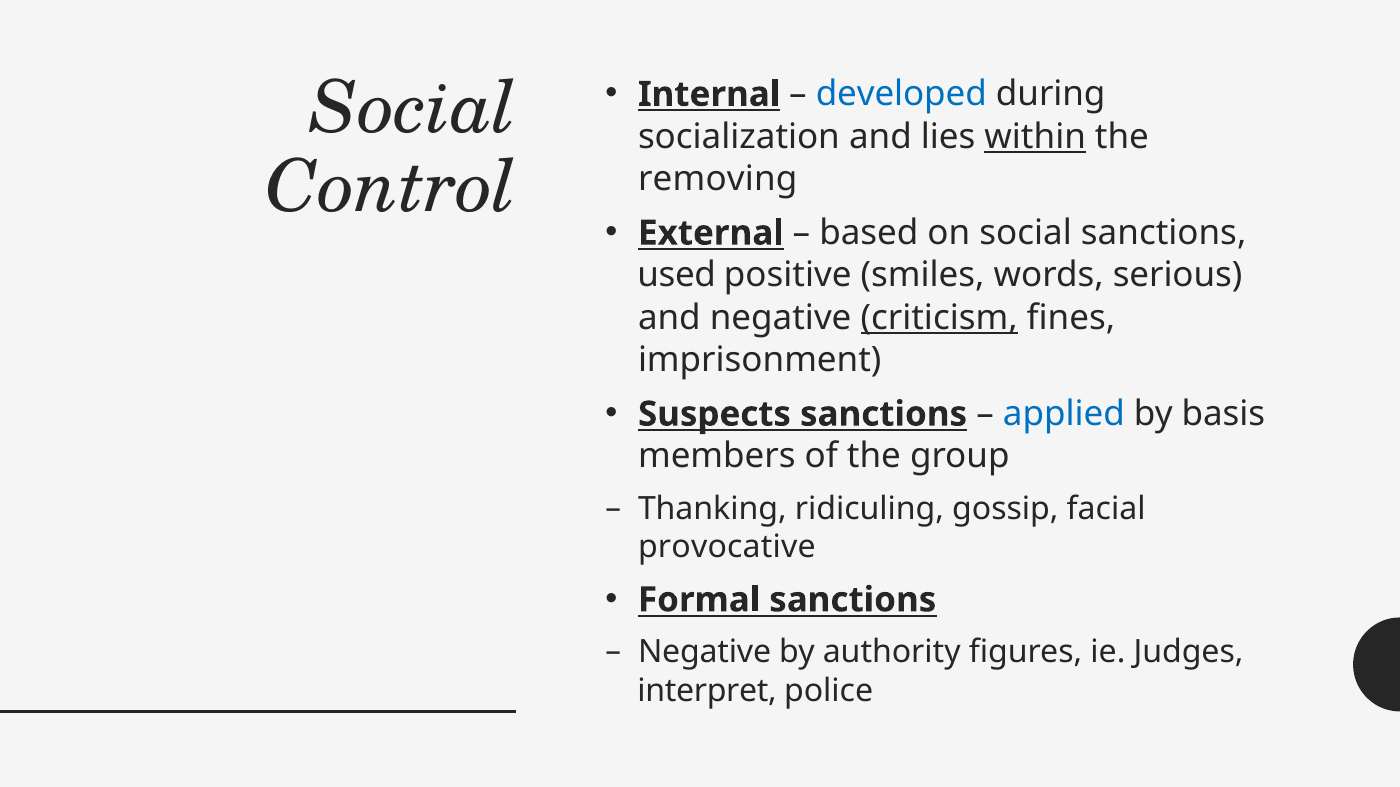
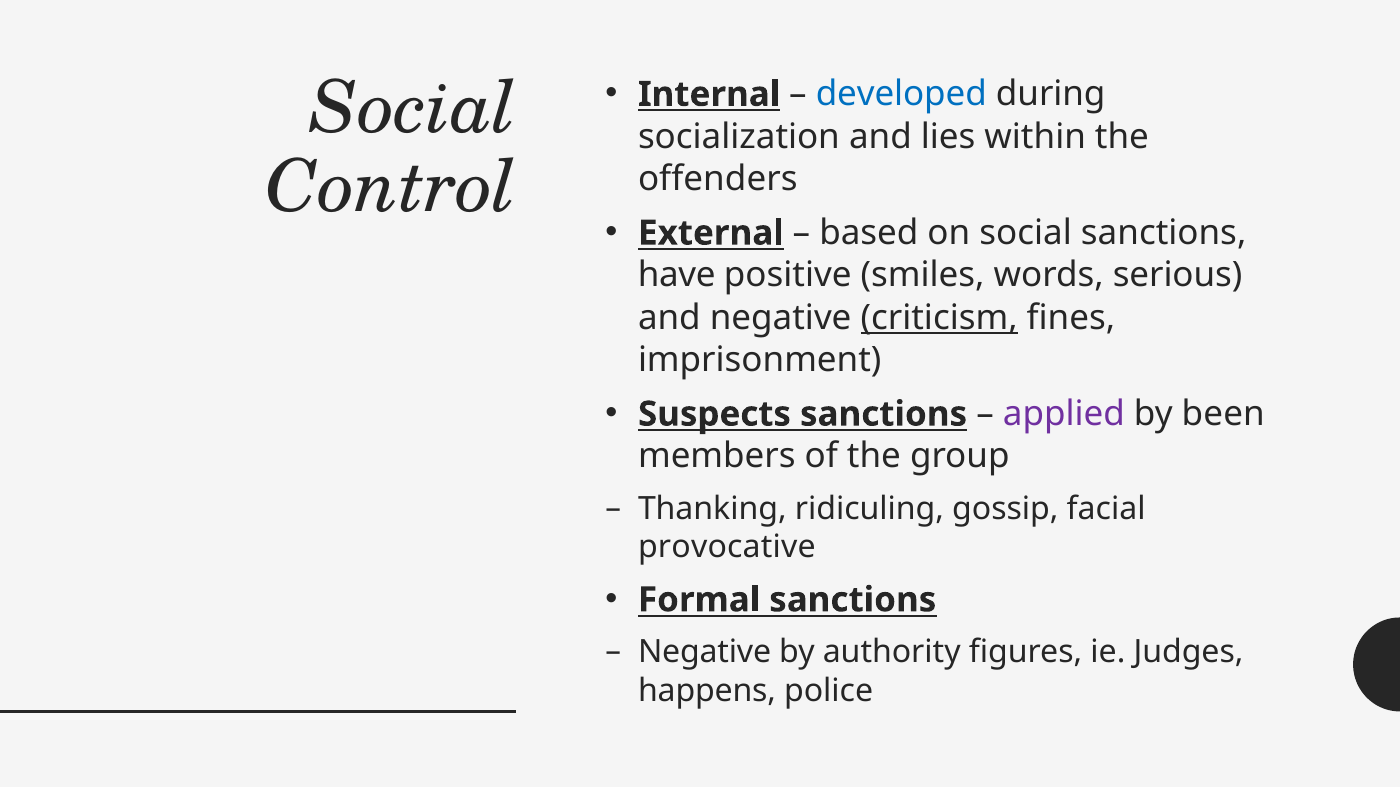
within underline: present -> none
removing: removing -> offenders
used: used -> have
applied colour: blue -> purple
basis: basis -> been
interpret: interpret -> happens
